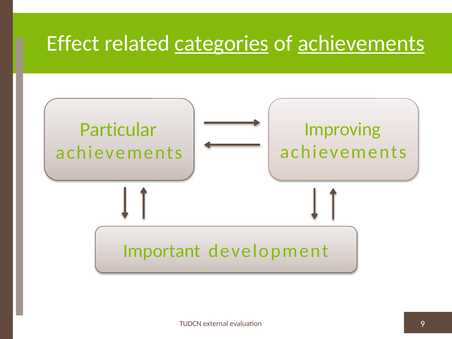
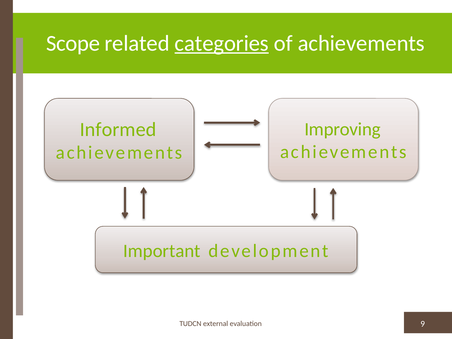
Effect: Effect -> Scope
achievements at (361, 43) underline: present -> none
Particular: Particular -> Informed
